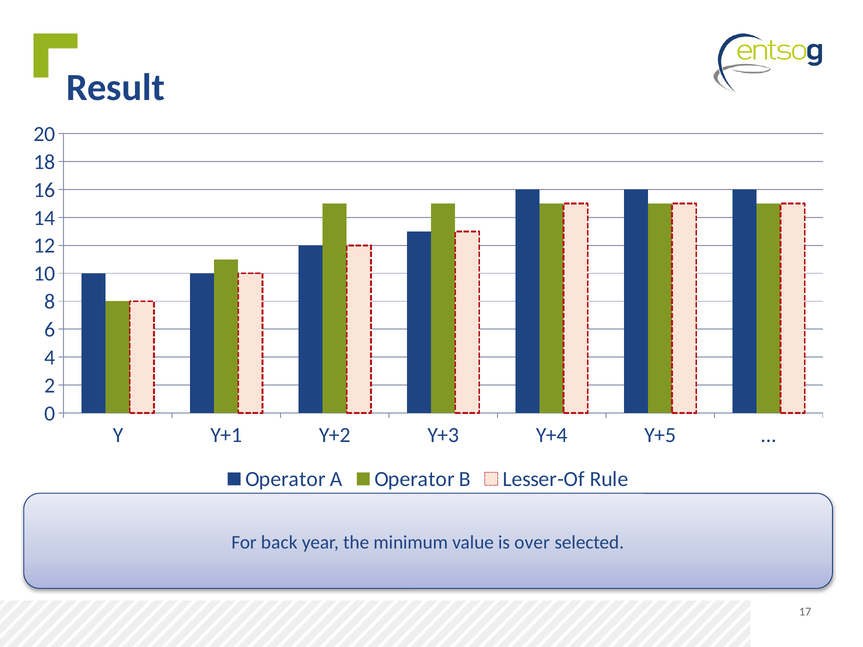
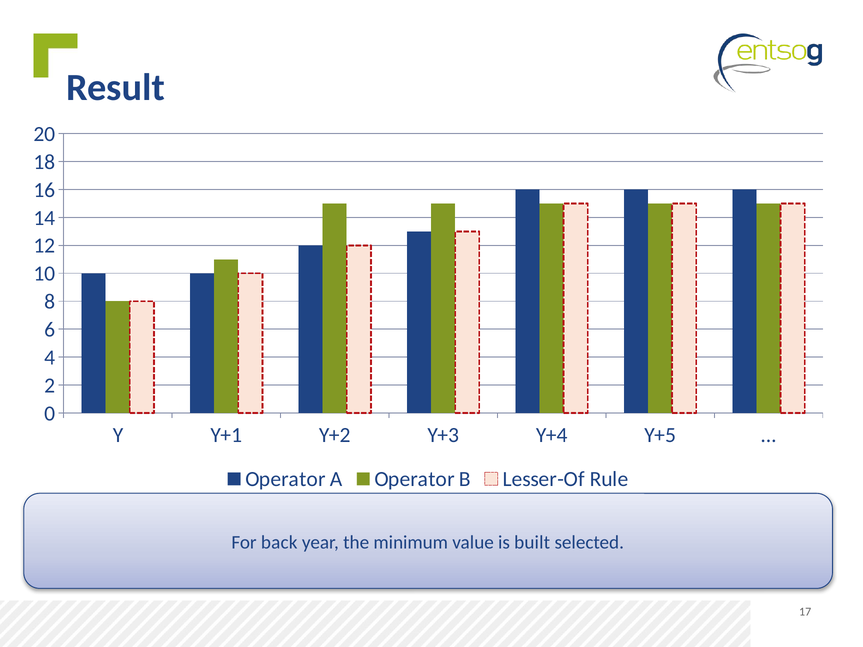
over: over -> built
